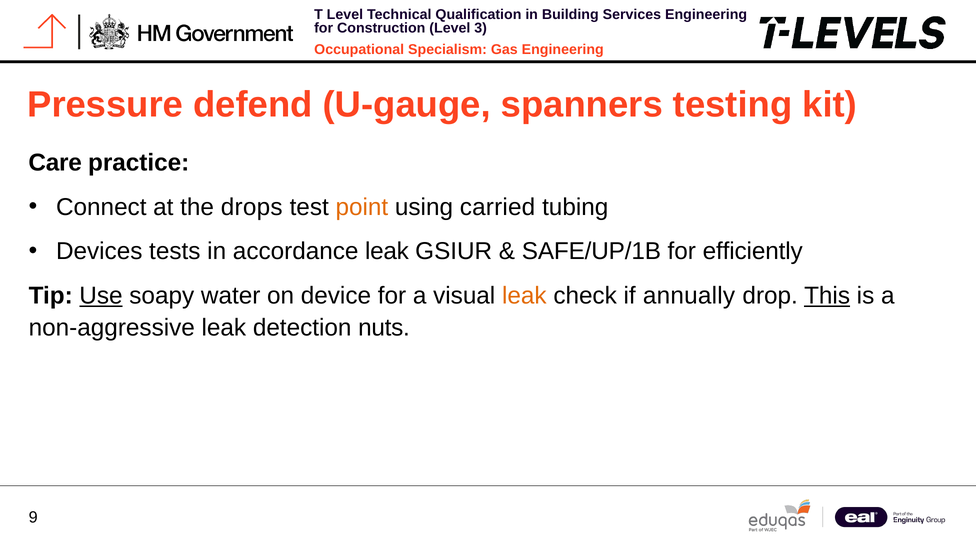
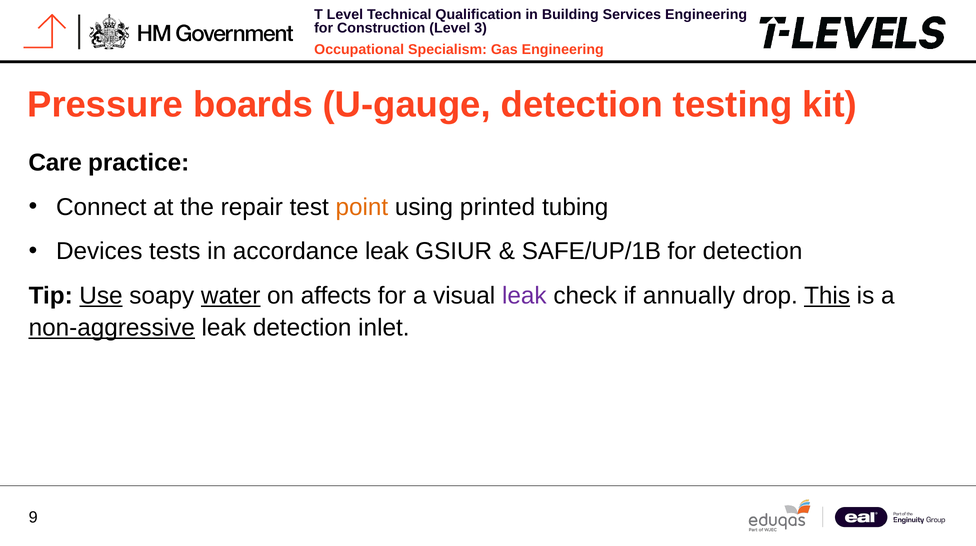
defend: defend -> boards
U-gauge spanners: spanners -> detection
drops: drops -> repair
carried: carried -> printed
for efficiently: efficiently -> detection
water underline: none -> present
device: device -> affects
leak at (524, 295) colour: orange -> purple
non-aggressive underline: none -> present
nuts: nuts -> inlet
